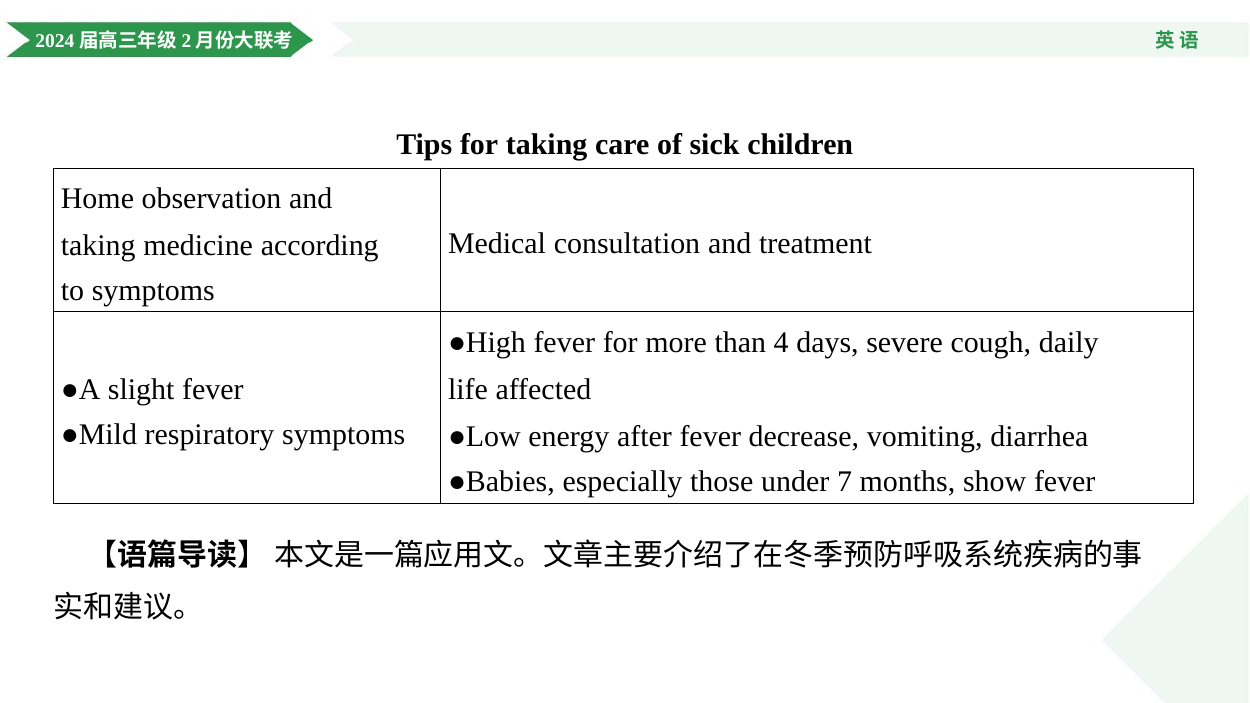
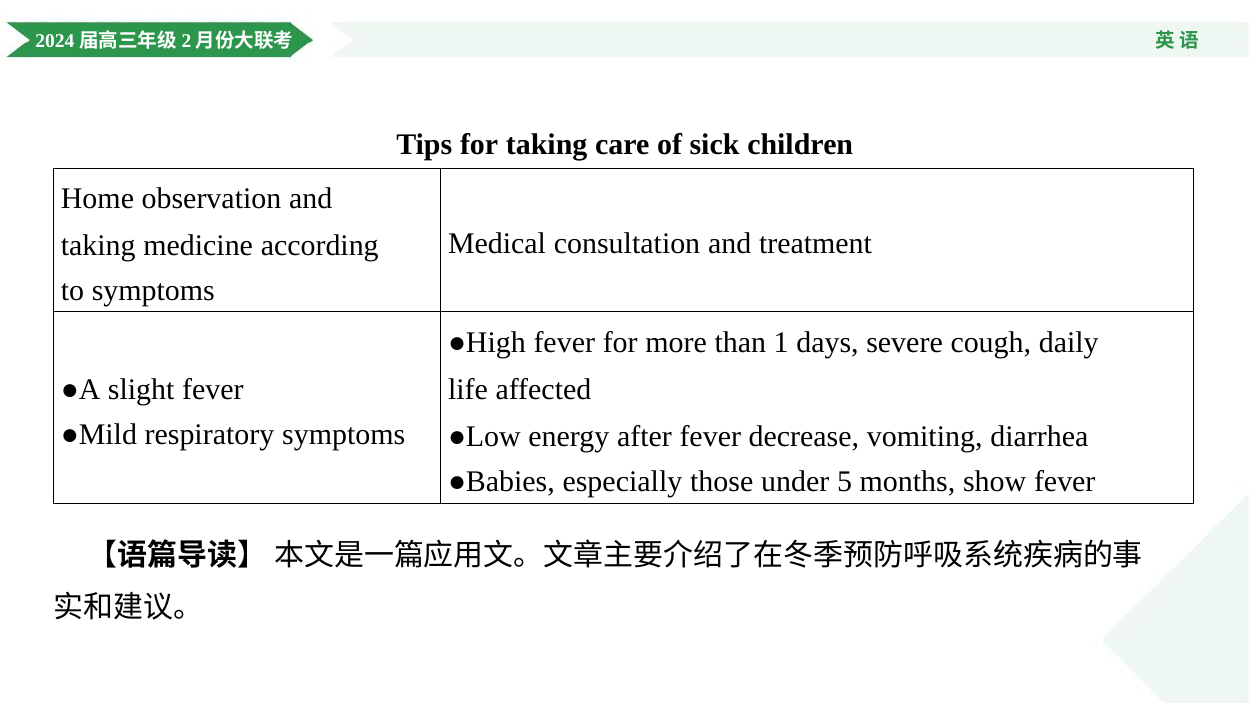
4: 4 -> 1
7: 7 -> 5
